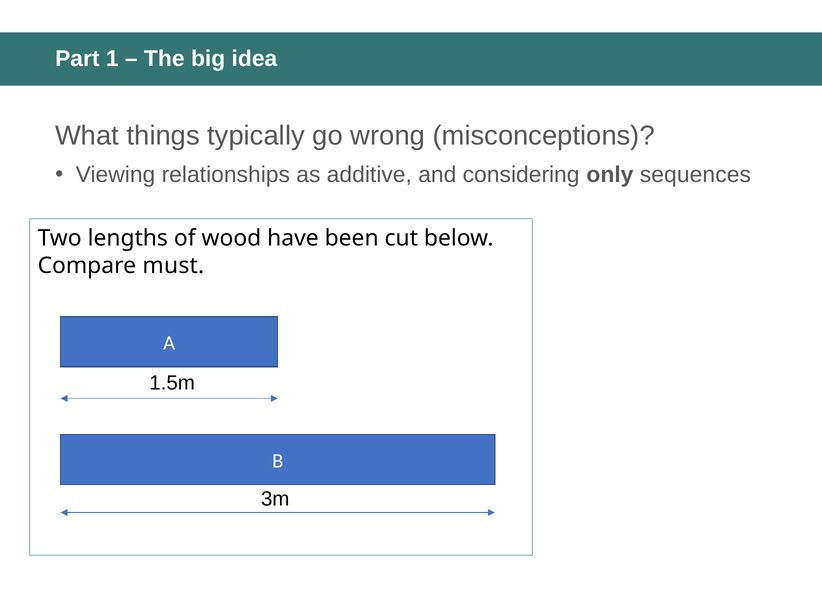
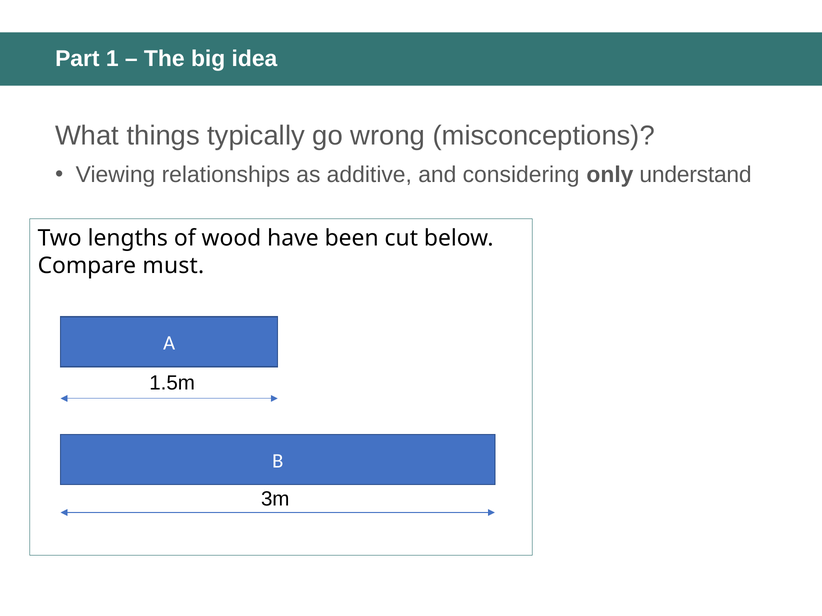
sequences: sequences -> understand
